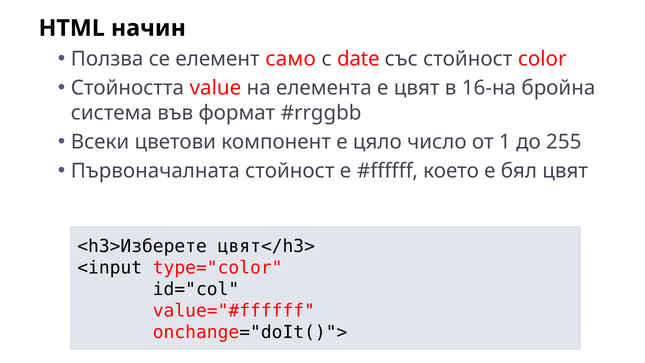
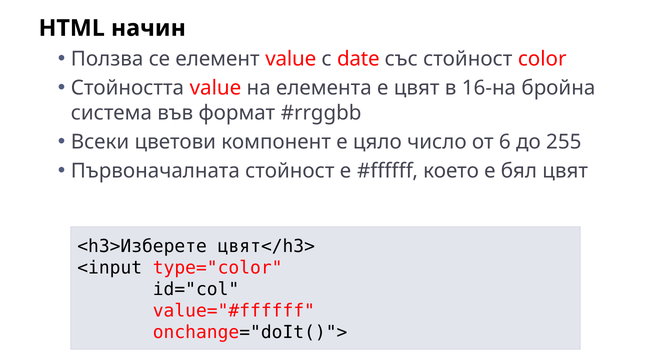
елемент само: само -> value
1: 1 -> 6
